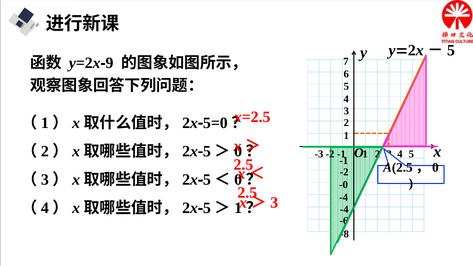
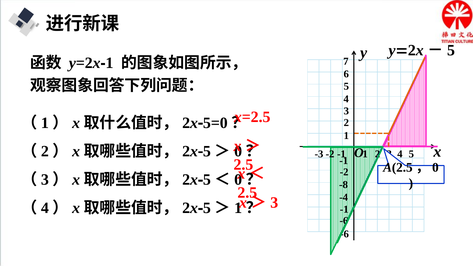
9 at (110, 63): 9 -> 1
-0: -0 -> -8
-4 at (344, 209): -4 -> -1
-8 at (344, 234): -8 -> -6
